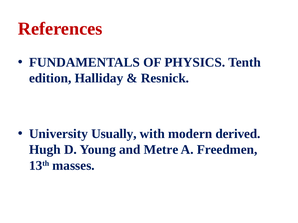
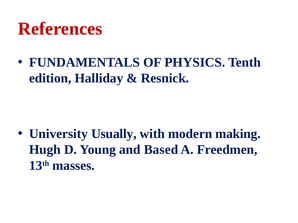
derived: derived -> making
Metre: Metre -> Based
